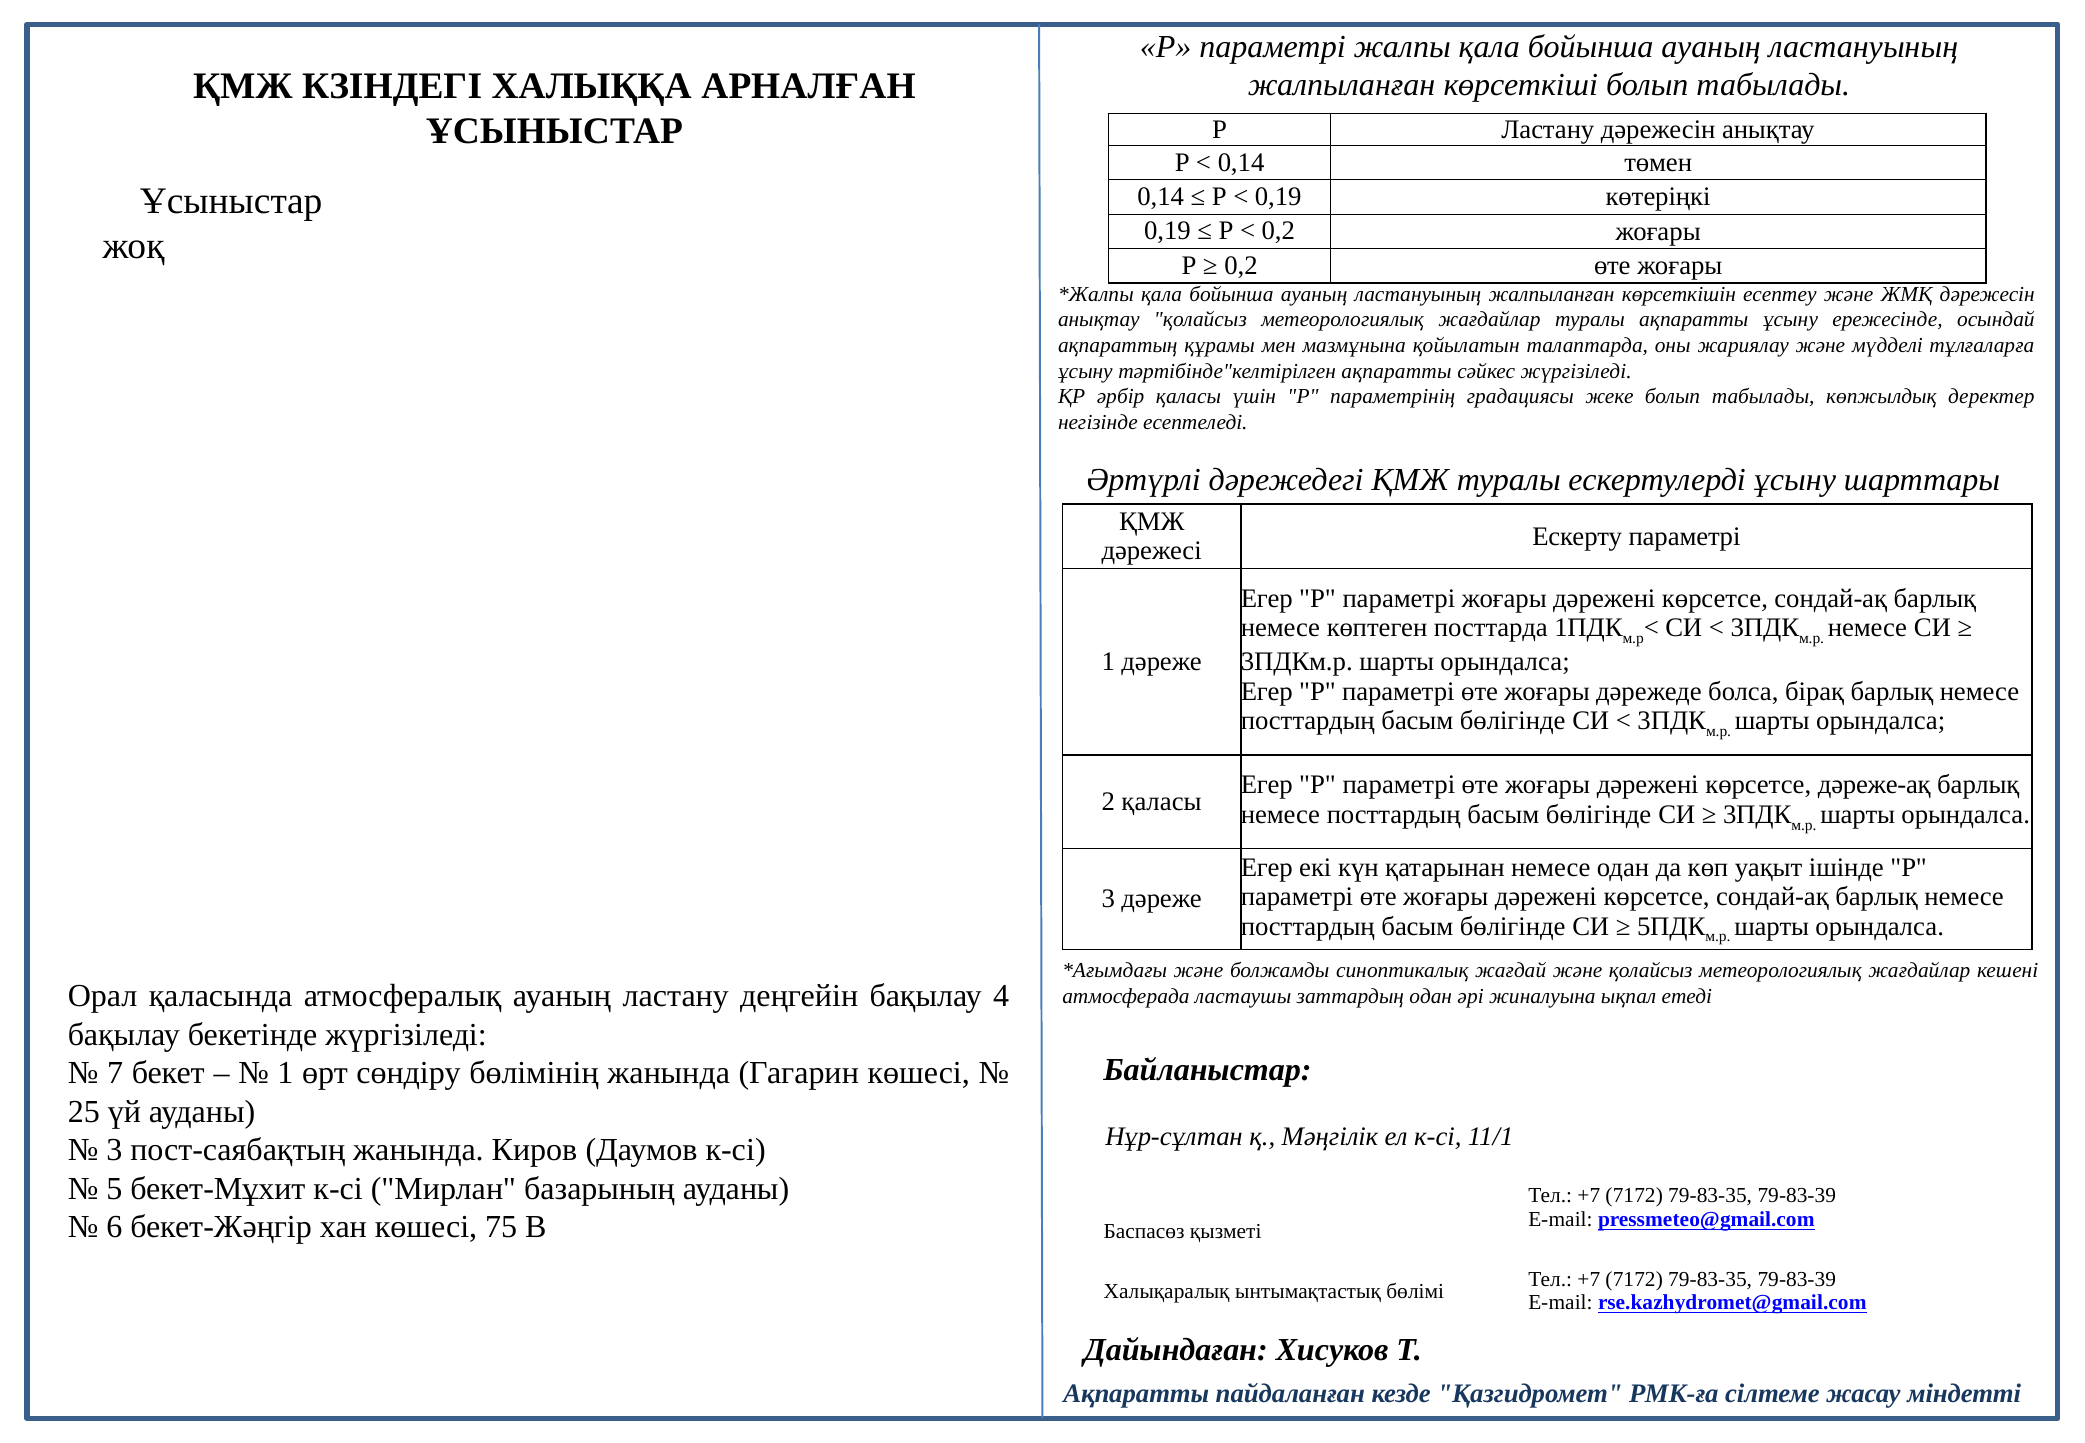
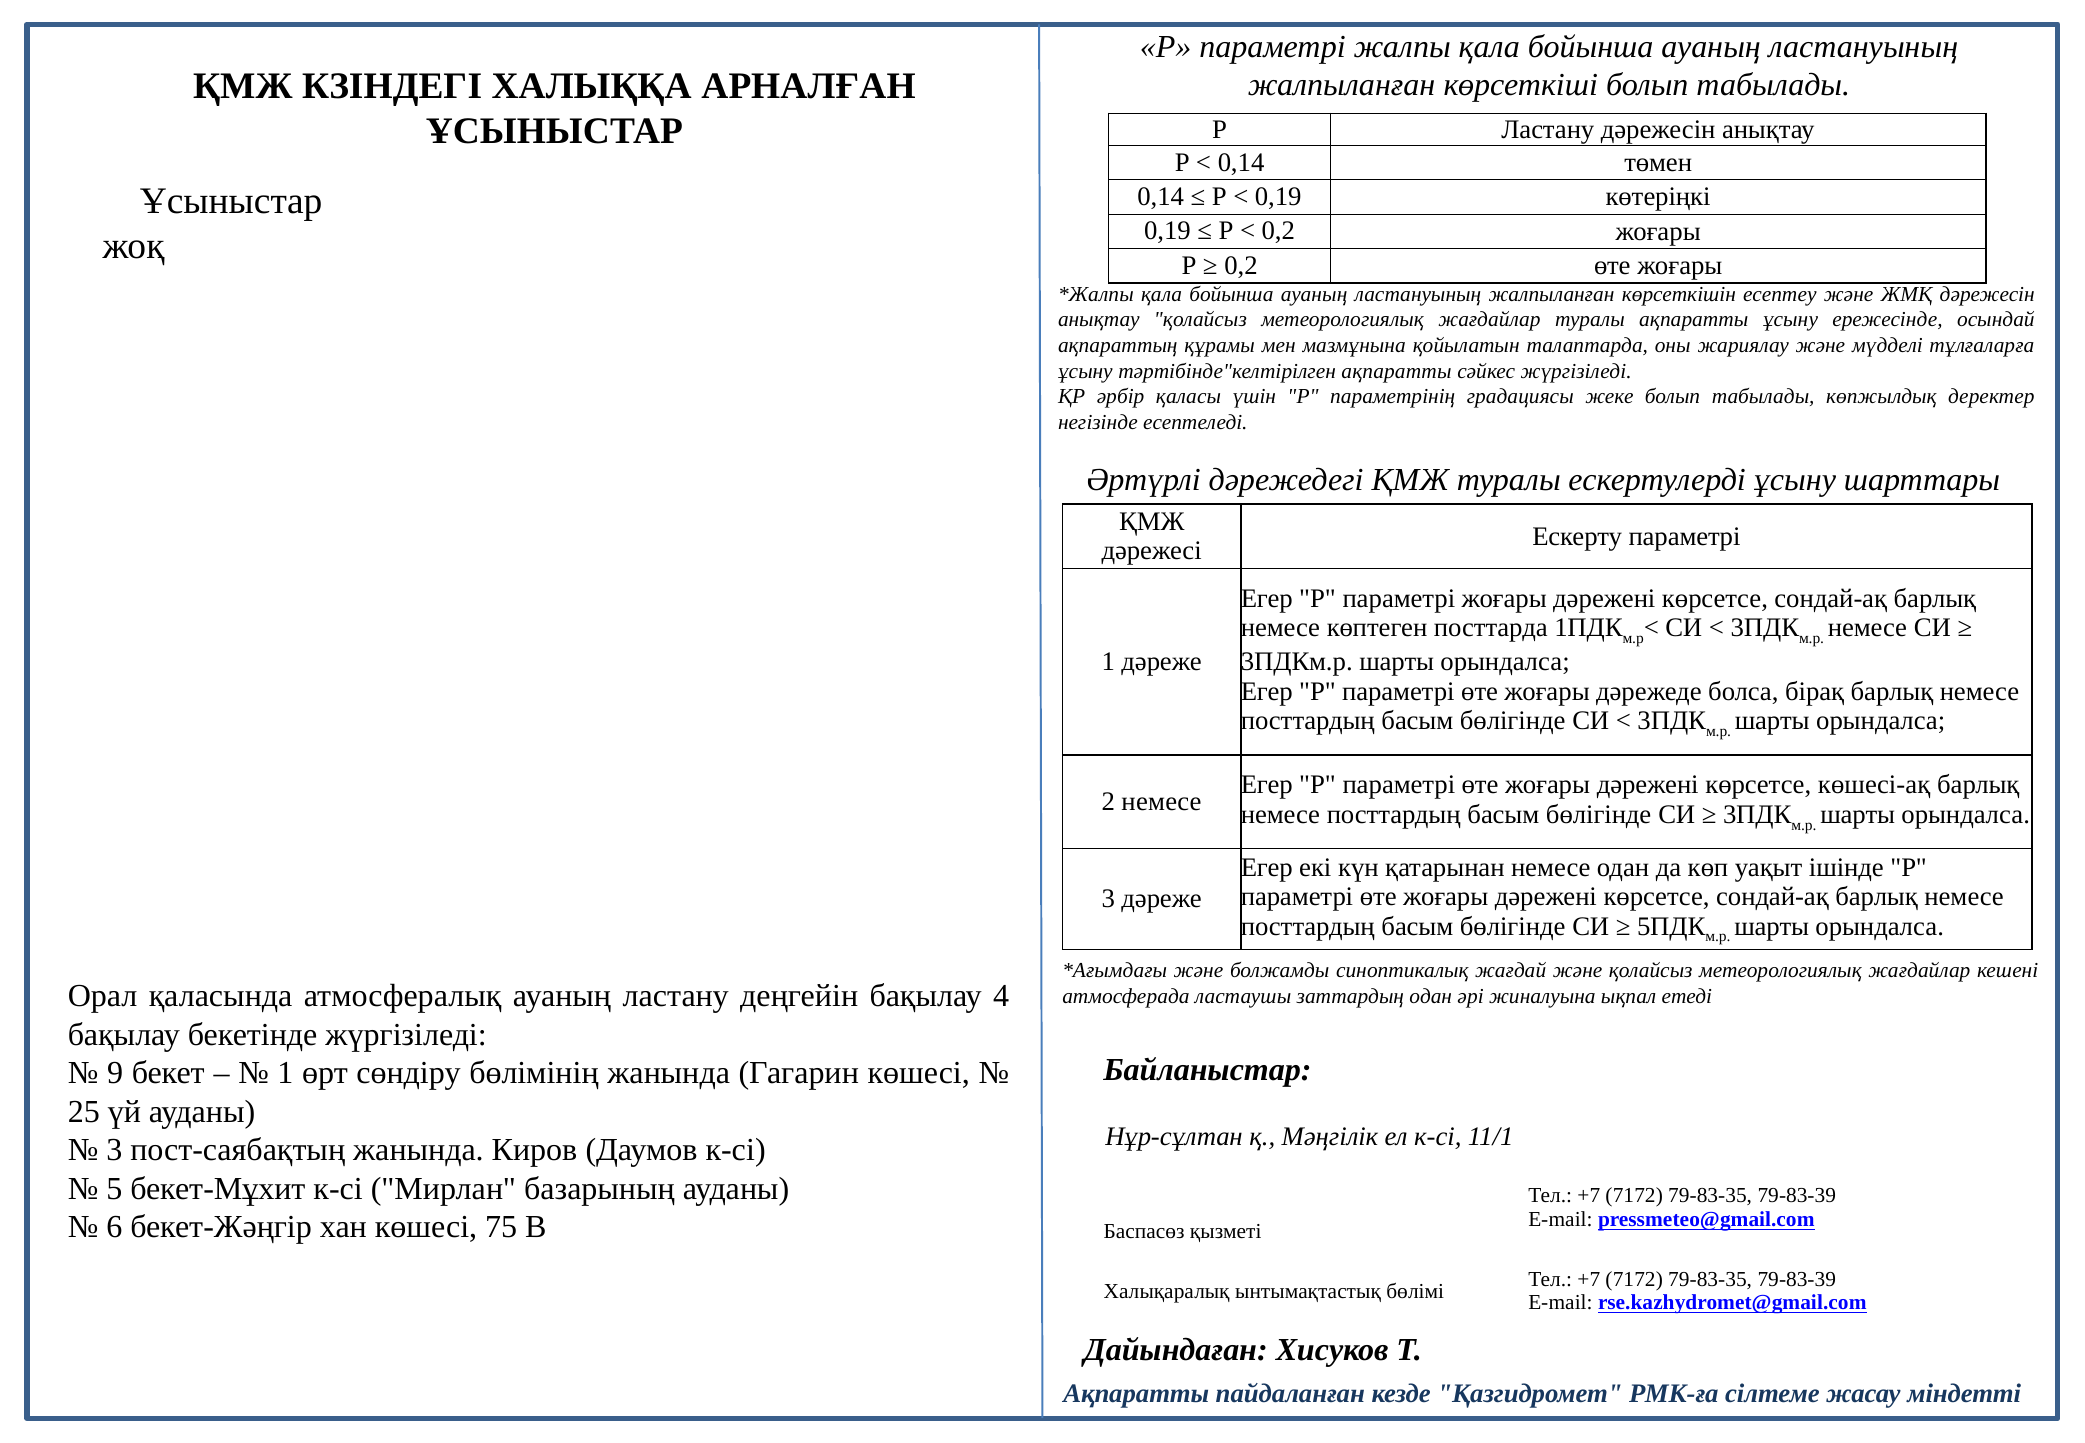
дәреже-ақ: дәреже-ақ -> көшесі-ақ
2 қаласы: қаласы -> немесе
7: 7 -> 9
